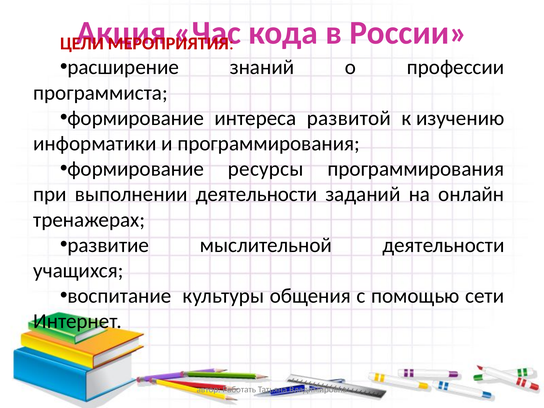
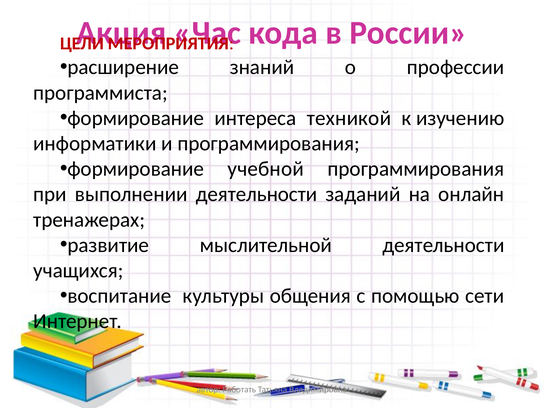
развитой: развитой -> техникой
ресурсы: ресурсы -> учебной
